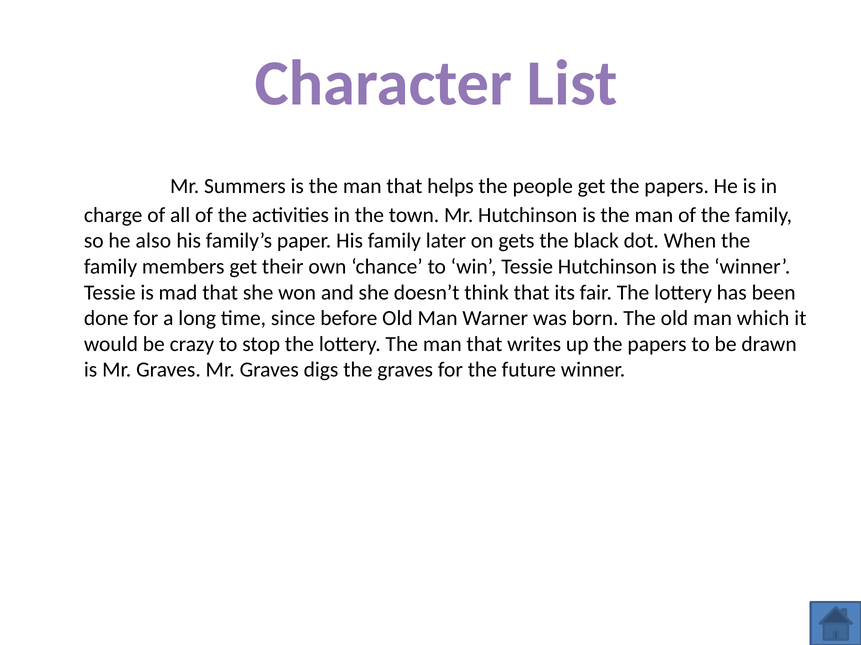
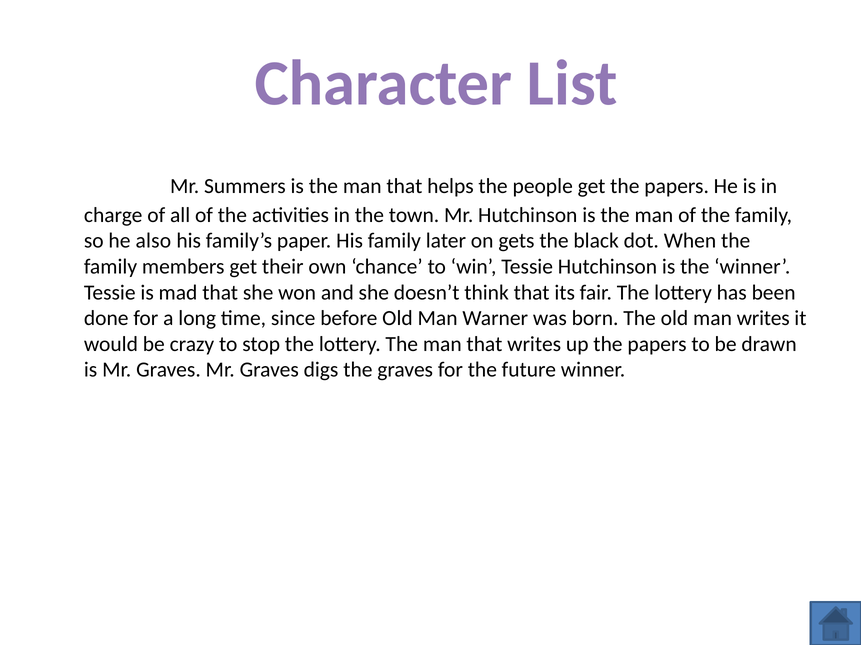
man which: which -> writes
